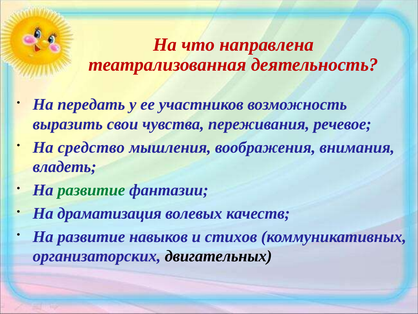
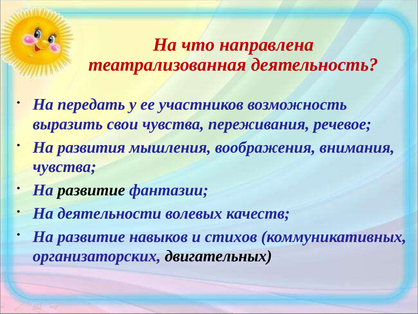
средство: средство -> развития
владеть at (65, 167): владеть -> чувства
развитие at (91, 190) colour: green -> black
драматизация: драматизация -> деятельности
